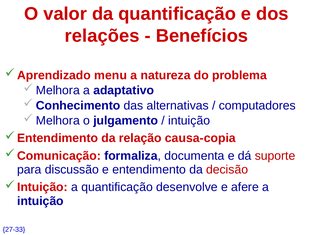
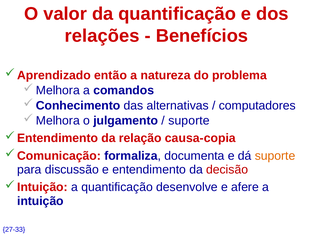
menu: menu -> então
adaptativo: adaptativo -> comandos
intuição at (189, 121): intuição -> suporte
suporte at (275, 156) colour: red -> orange
